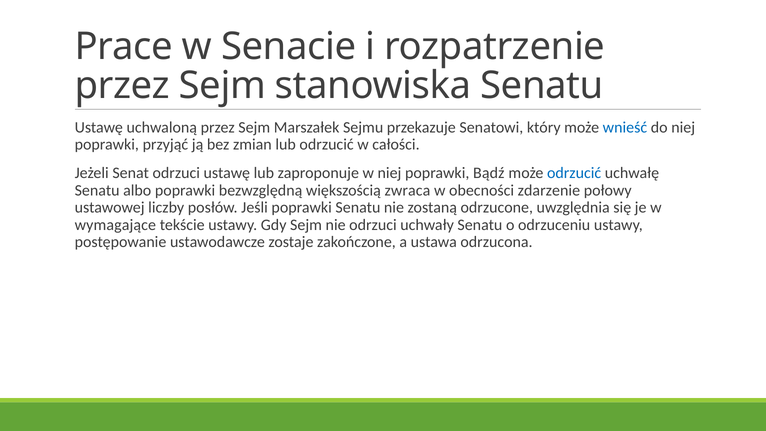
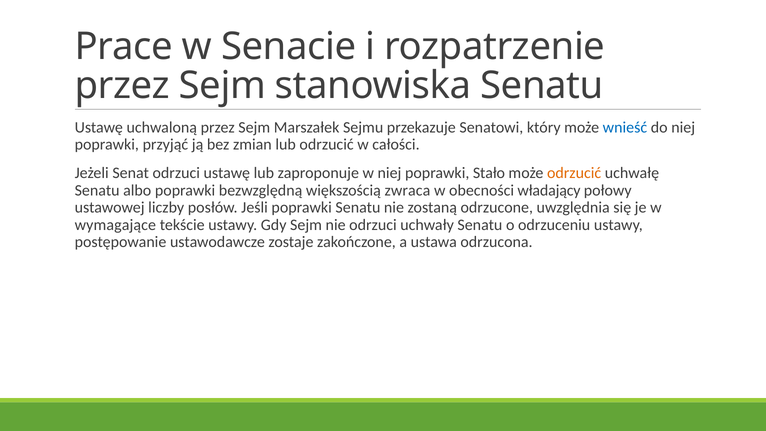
Bądź: Bądź -> Stało
odrzucić at (574, 173) colour: blue -> orange
zdarzenie: zdarzenie -> władający
